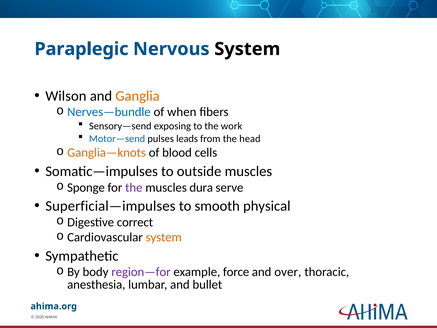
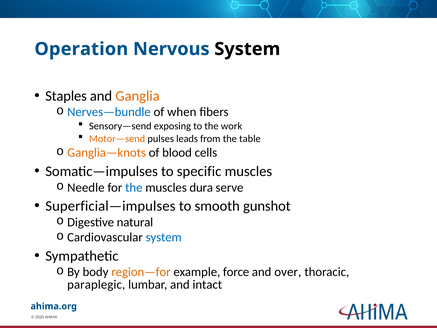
Paraplegic: Paraplegic -> Operation
Wilson: Wilson -> Staples
Motor—send colour: blue -> orange
head: head -> table
outside: outside -> specific
Sponge: Sponge -> Needle
the at (134, 187) colour: purple -> blue
physical: physical -> gunshot
correct: correct -> natural
system at (164, 237) colour: orange -> blue
region—for colour: purple -> orange
anesthesia: anesthesia -> paraplegic
bullet: bullet -> intact
